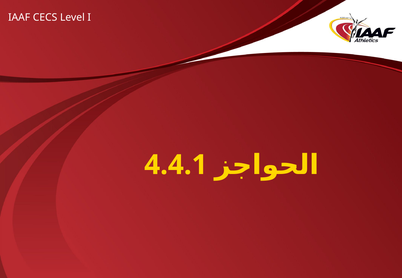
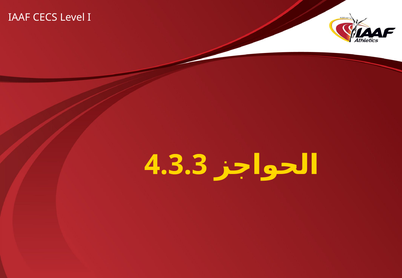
4.4.1: 4.4.1 -> 4.3.3
